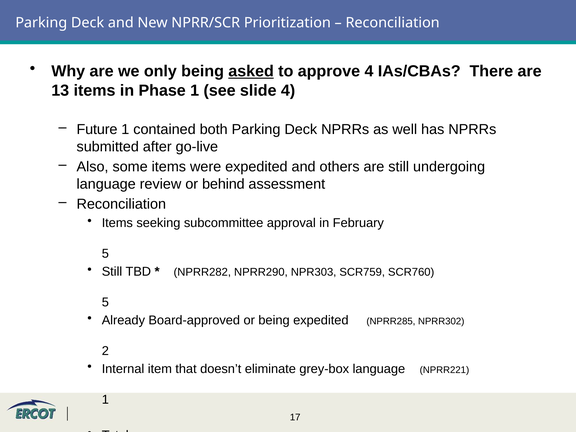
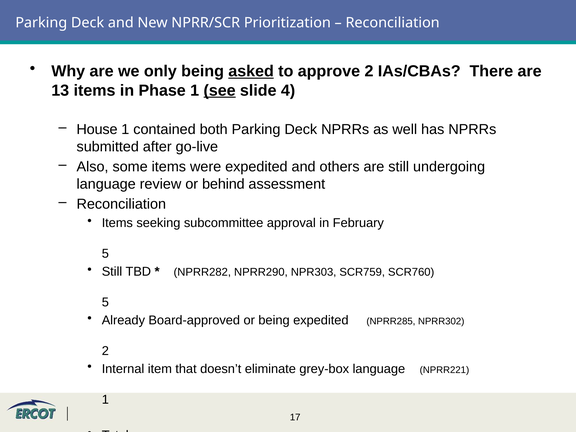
approve 4: 4 -> 2
see underline: none -> present
Future: Future -> House
